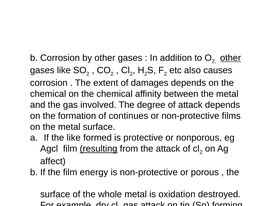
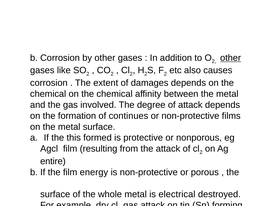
the like: like -> this
resulting underline: present -> none
affect: affect -> entire
oxidation: oxidation -> electrical
